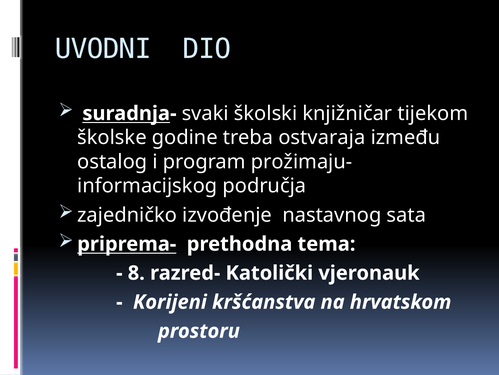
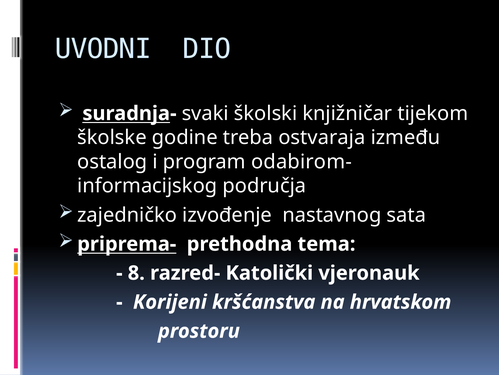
prožimaju-: prožimaju- -> odabirom-
